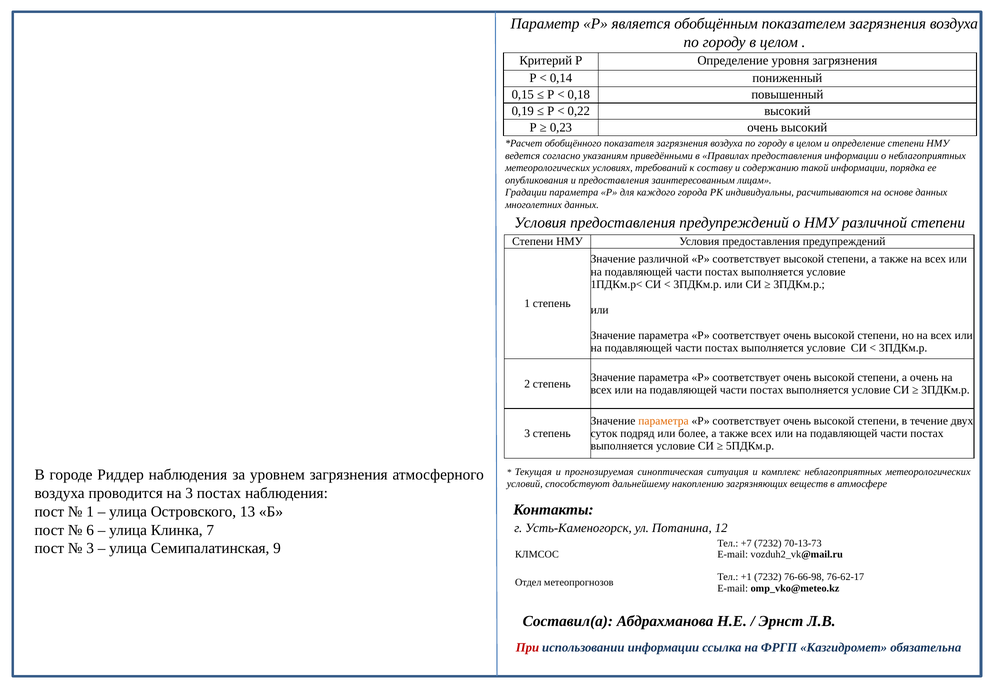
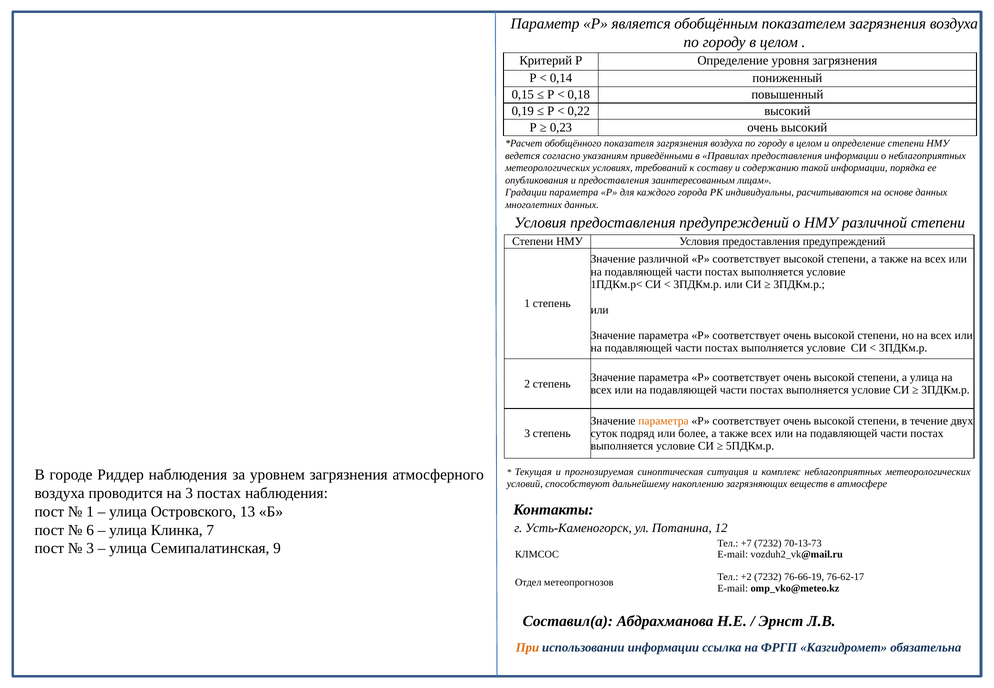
а очень: очень -> улица
+1: +1 -> +2
76-66-98: 76-66-98 -> 76-66-19
При colour: red -> orange
